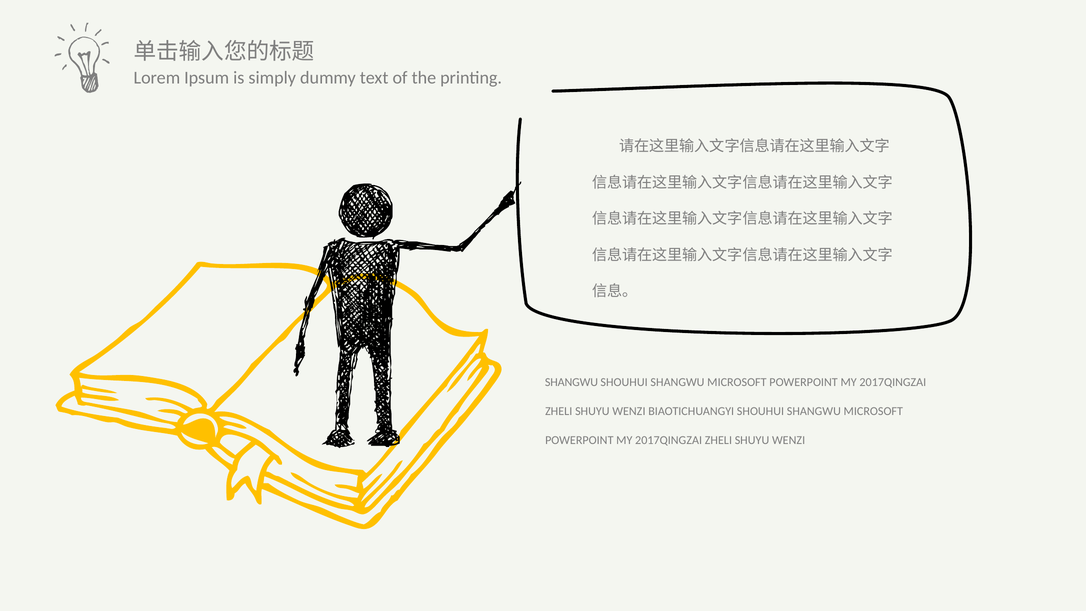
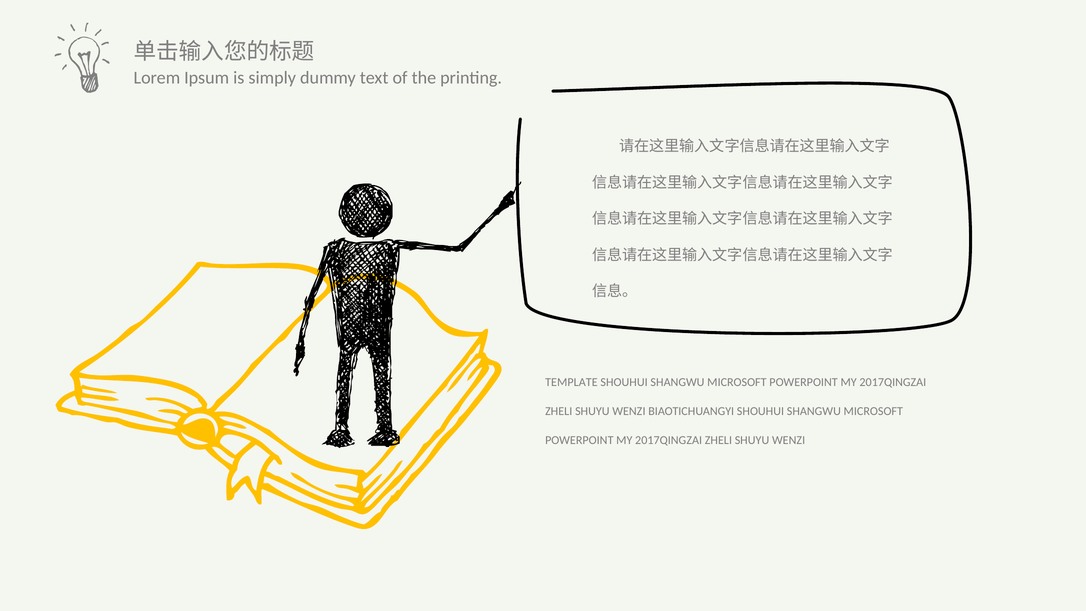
SHANGWU at (571, 382): SHANGWU -> TEMPLATE
